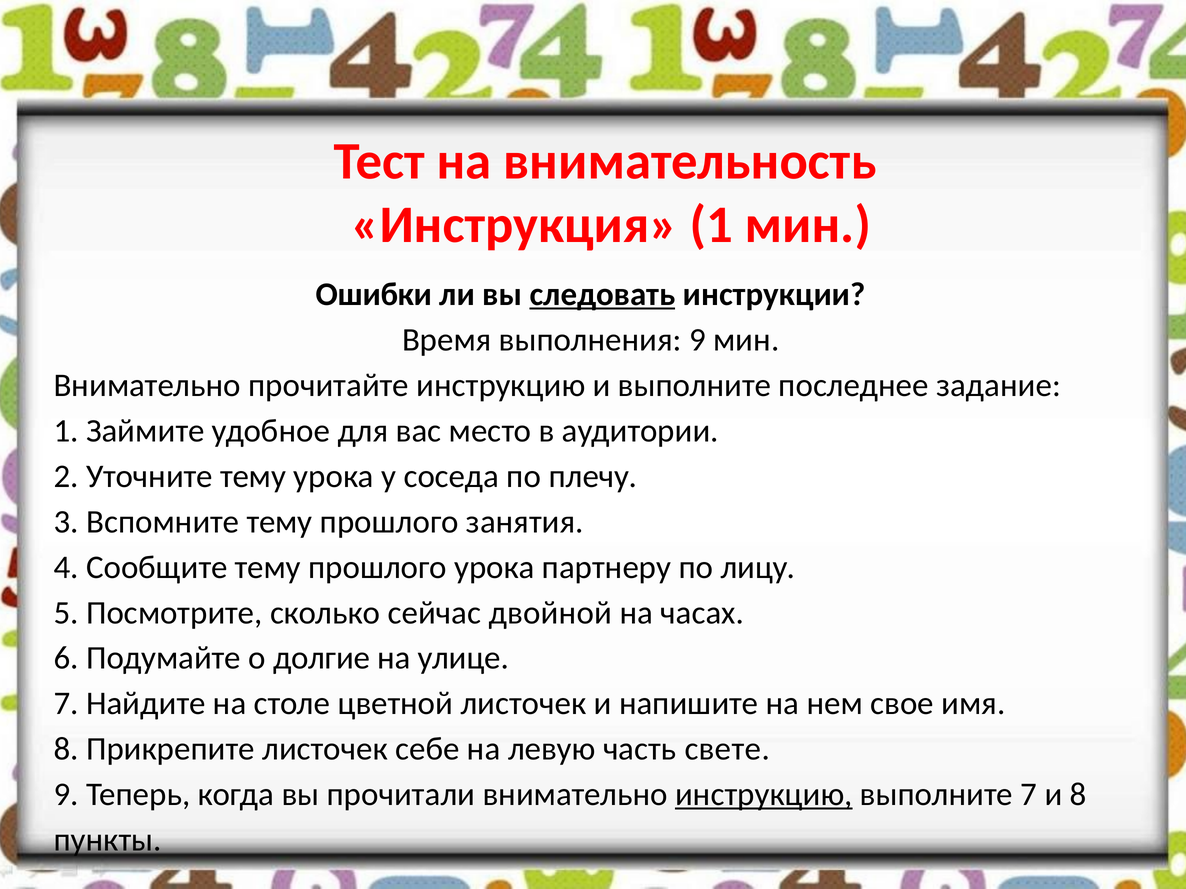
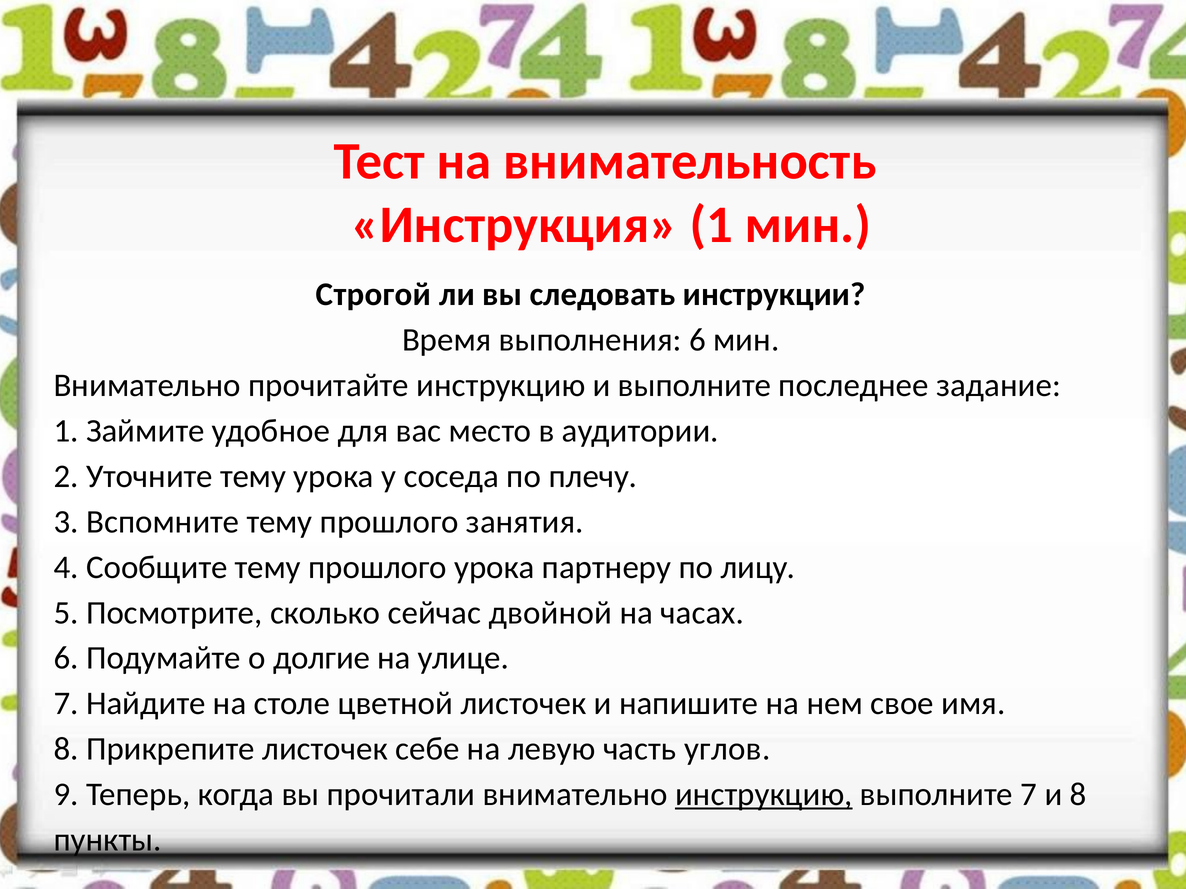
Ошибки: Ошибки -> Строгой
следовать underline: present -> none
выполнения 9: 9 -> 6
свете: свете -> углов
